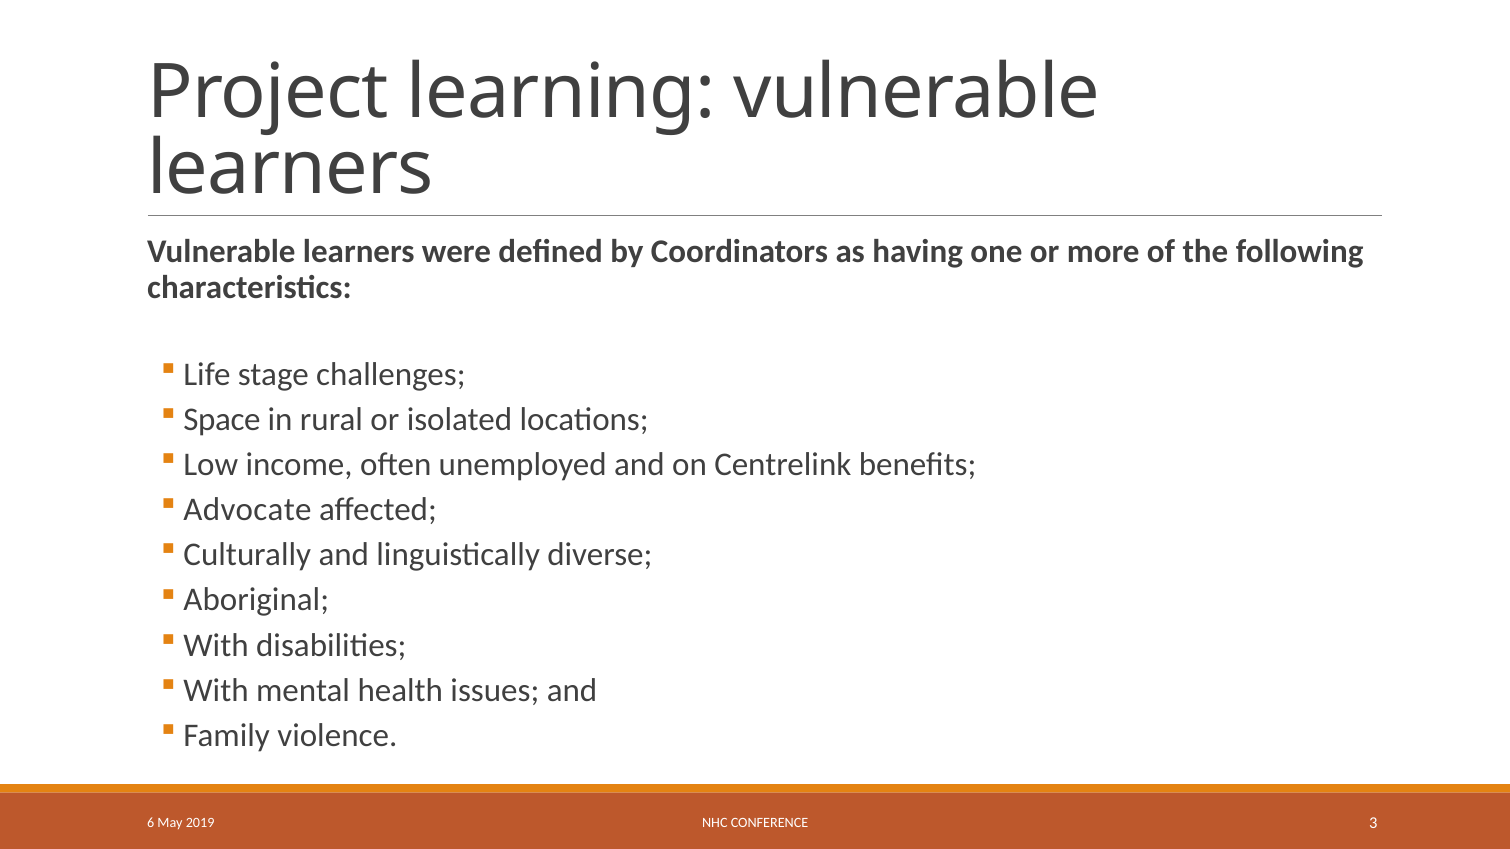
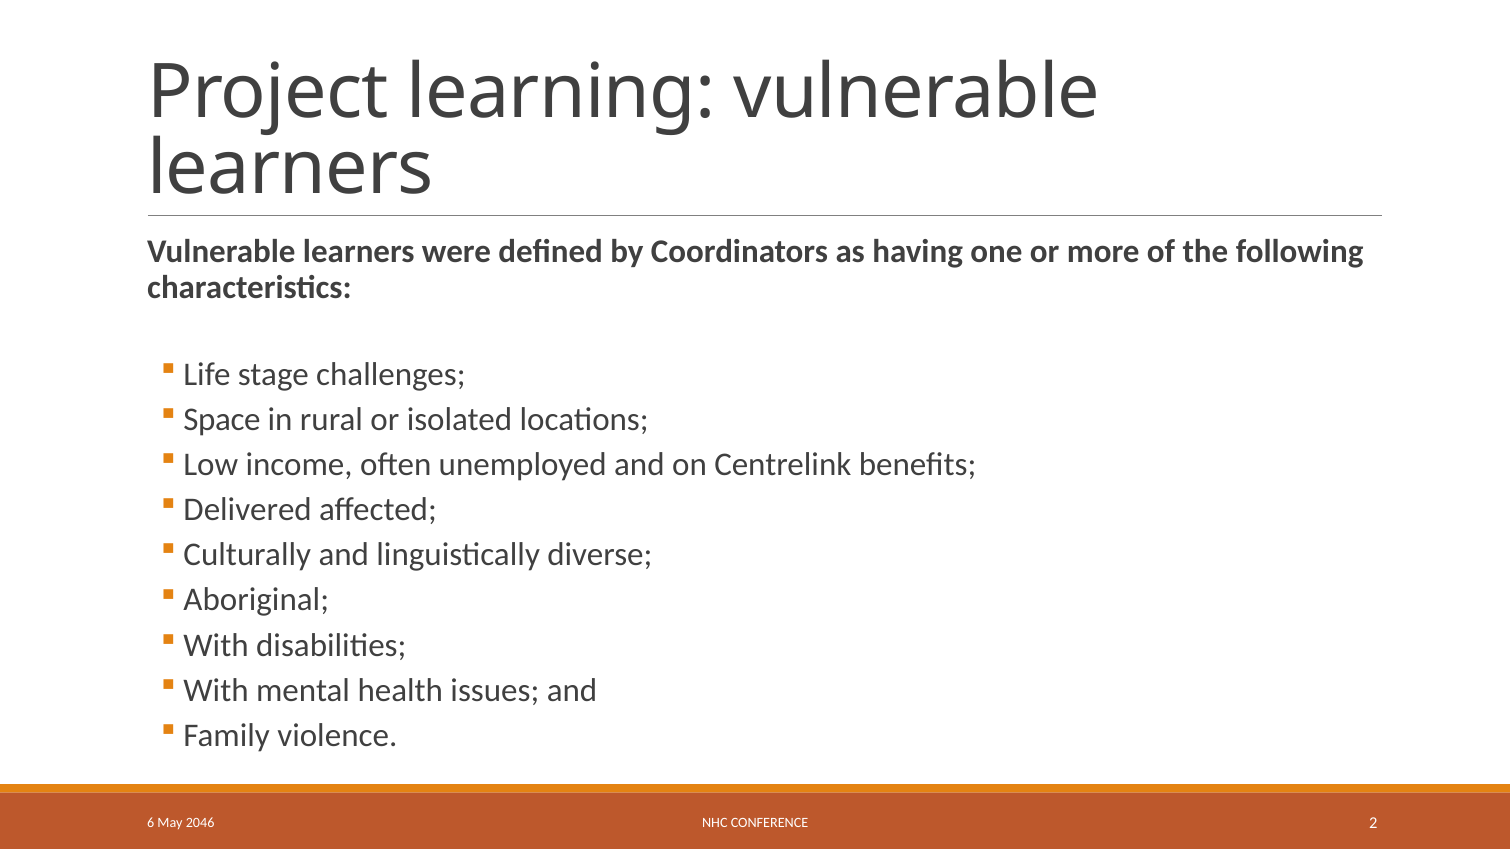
Advocate: Advocate -> Delivered
2019: 2019 -> 2046
3: 3 -> 2
